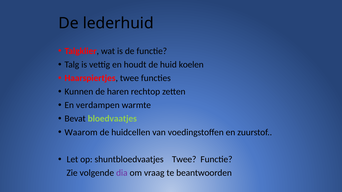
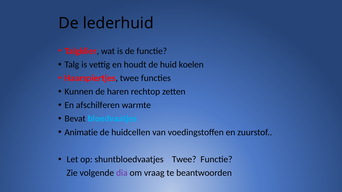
verdampen: verdampen -> afschilferen
bloedvaatjes colour: light green -> light blue
Waarom: Waarom -> Animatie
